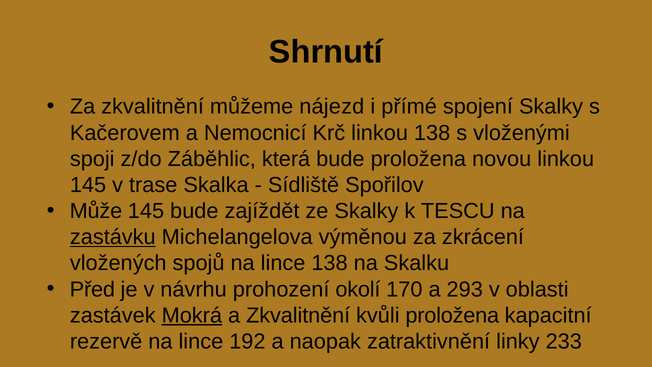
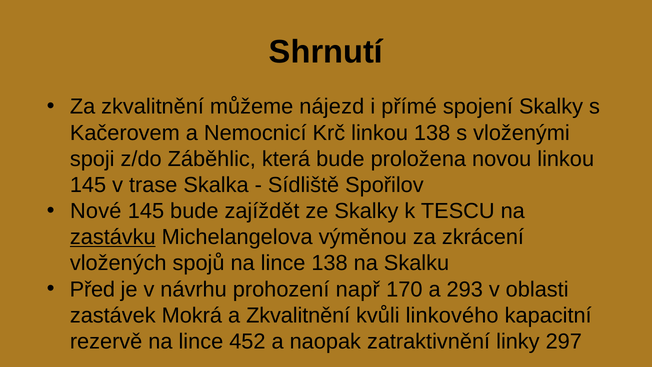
Může: Může -> Nové
okolí: okolí -> např
Mokrá underline: present -> none
kvůli proložena: proložena -> linkového
192: 192 -> 452
233: 233 -> 297
